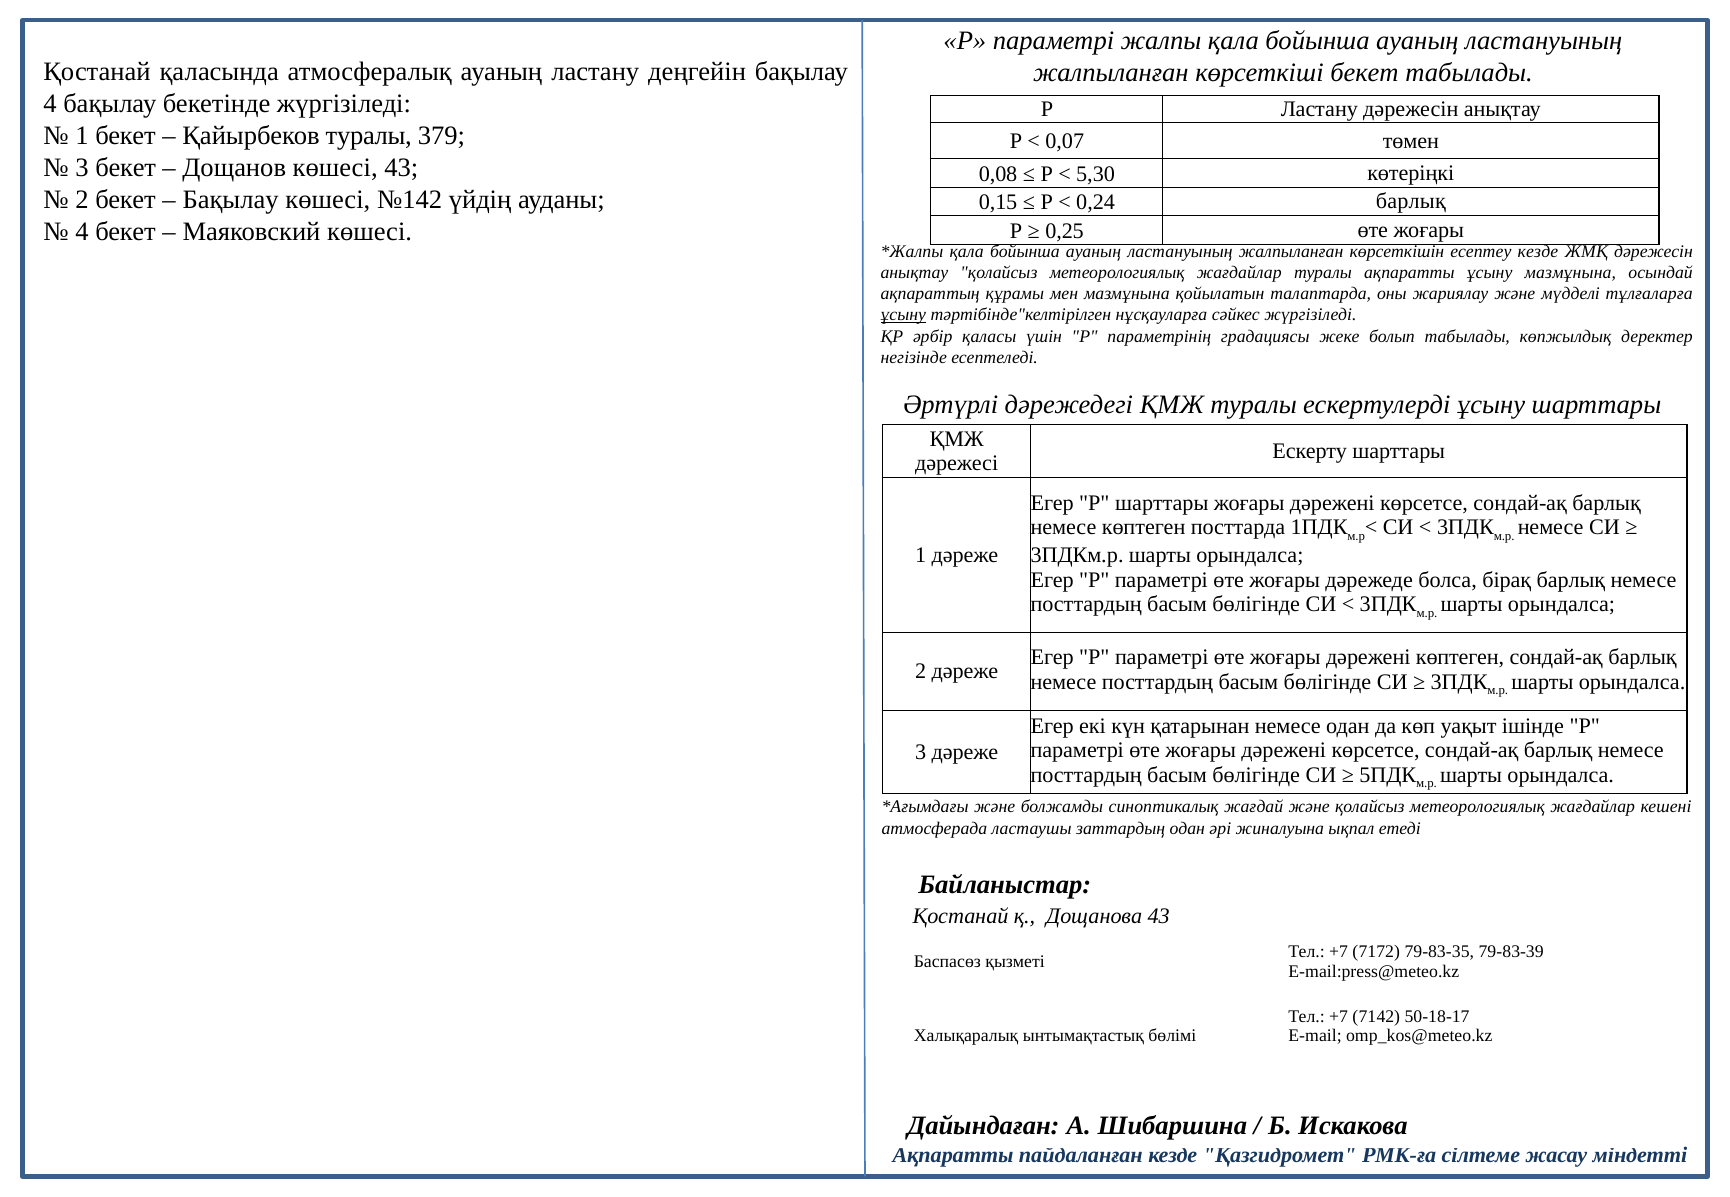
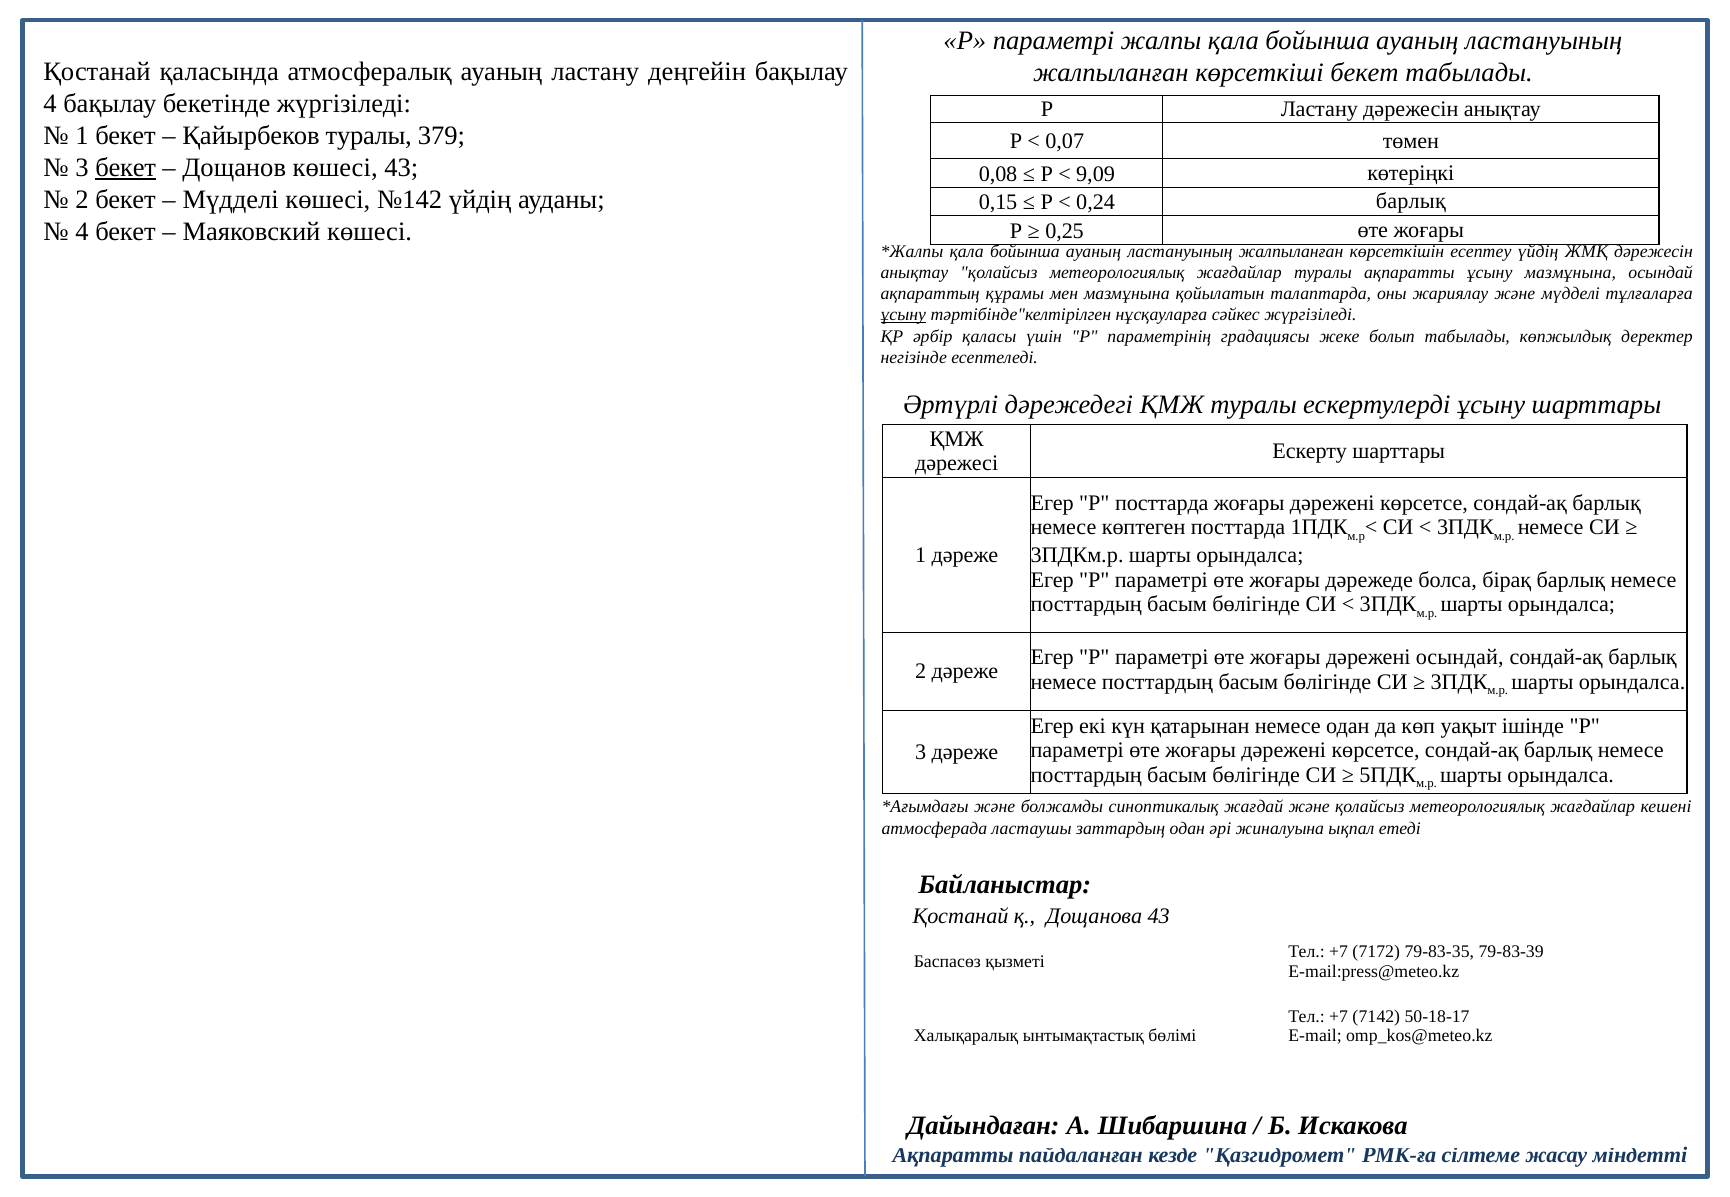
бекет at (126, 168) underline: none -> present
5,30: 5,30 -> 9,09
Бақылау at (231, 200): Бақылау -> Мүдделі
есептеу кезде: кезде -> үйдің
Р шарттары: шарттары -> посттарда
дәрежені көптеген: көптеген -> осындай
